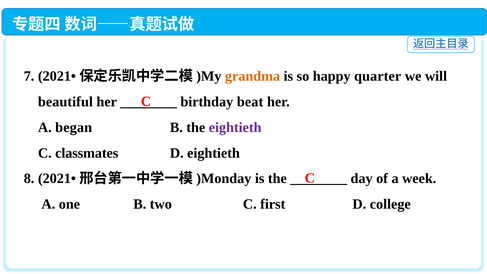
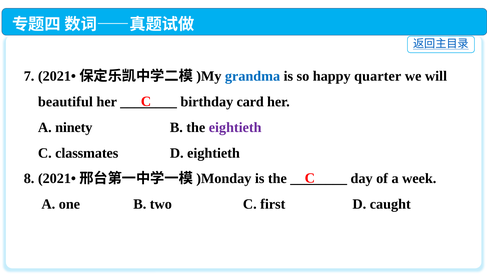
grandma colour: orange -> blue
beat: beat -> card
began: began -> ninety
college: college -> caught
